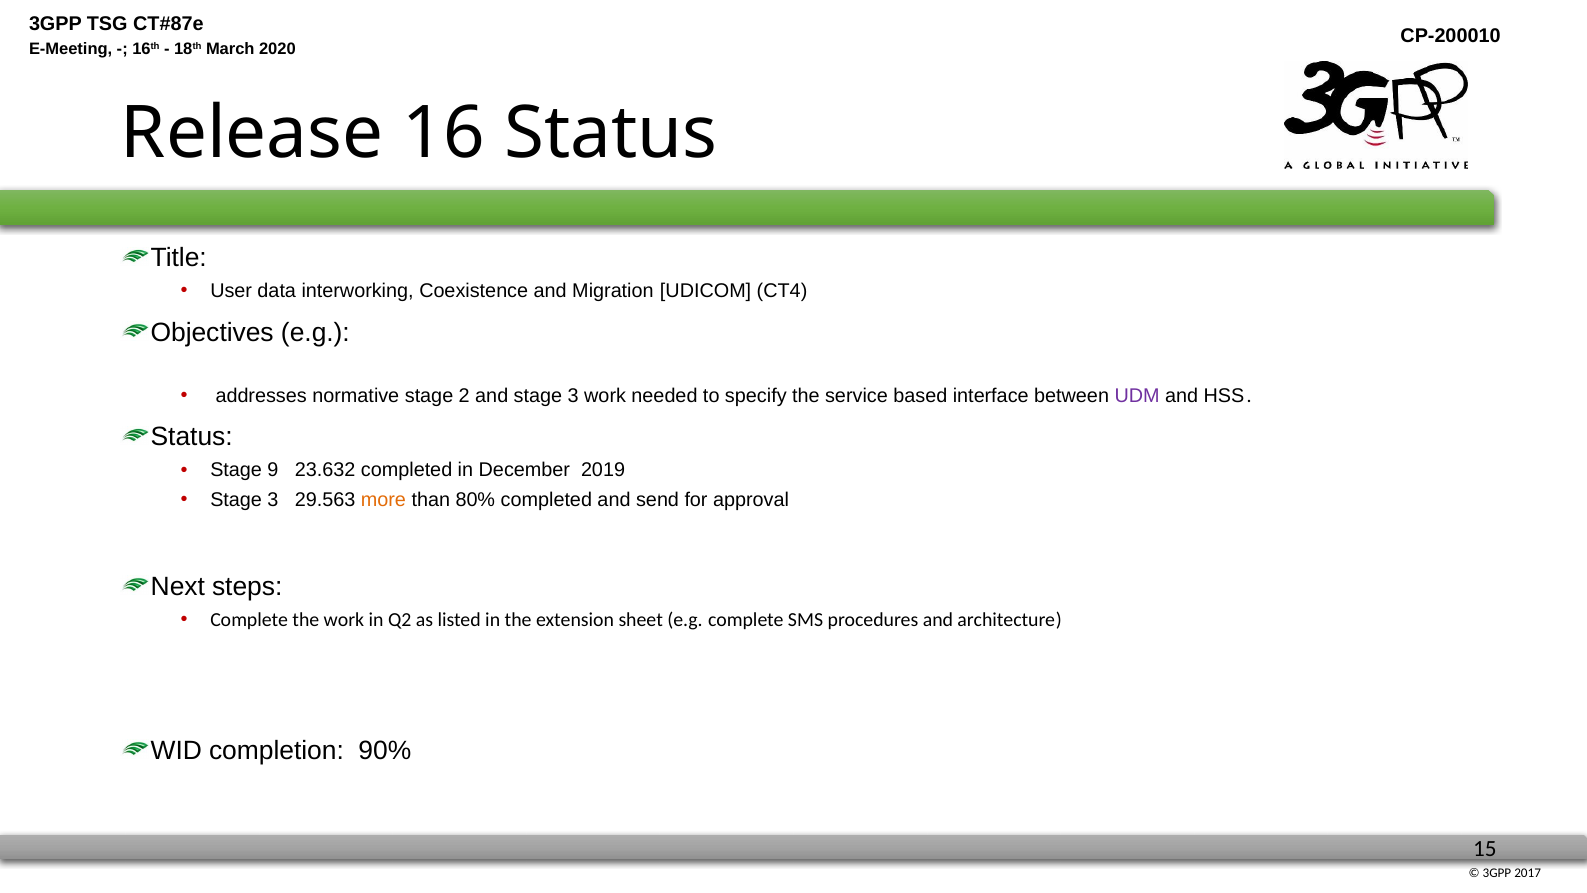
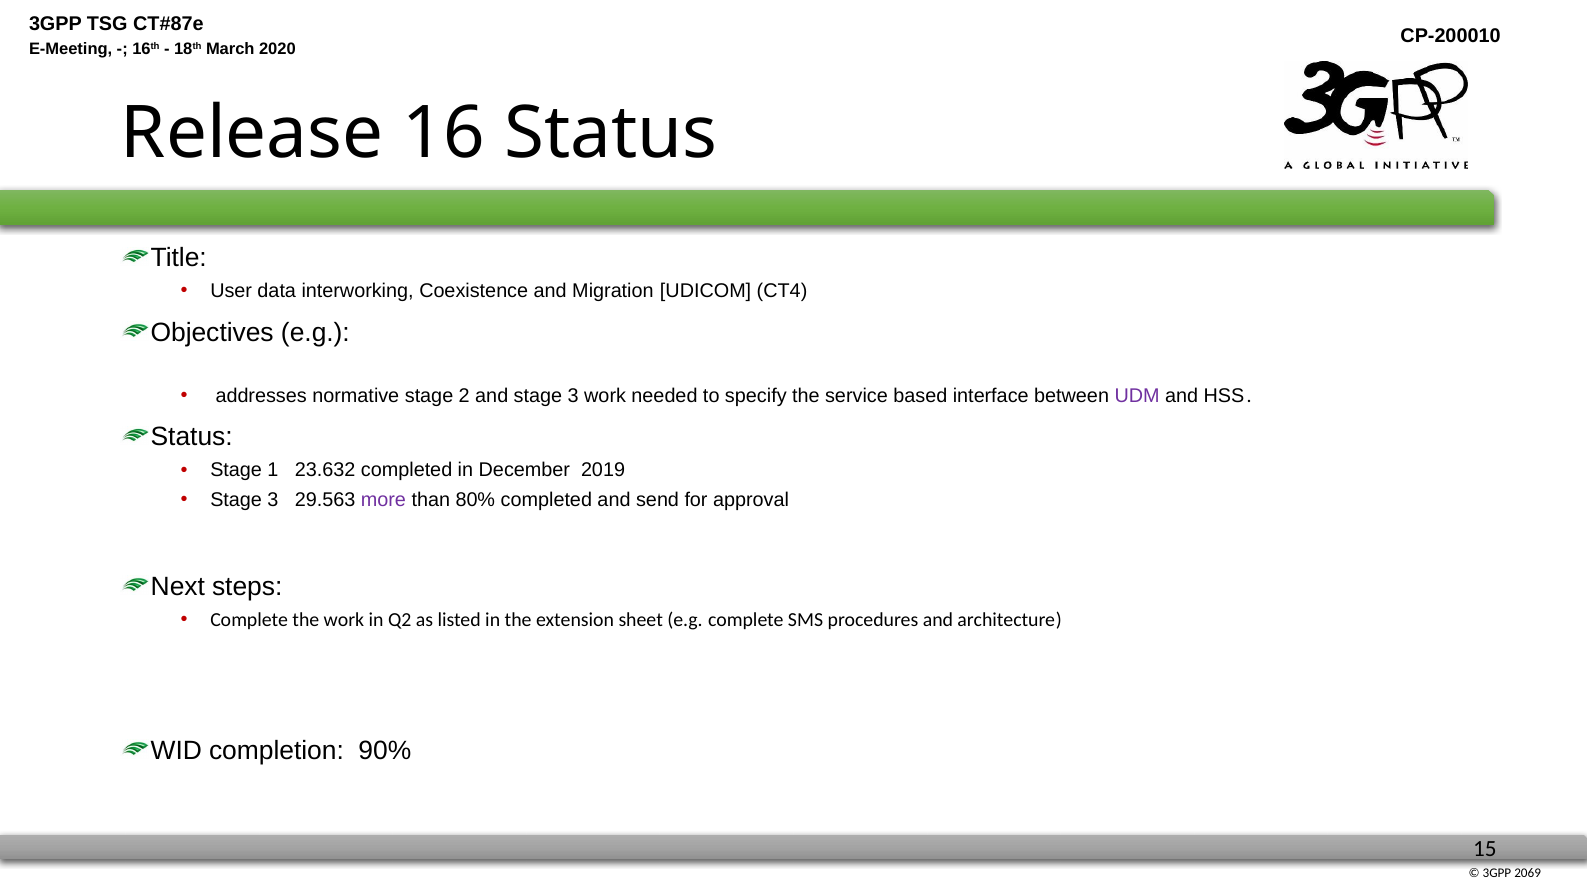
9: 9 -> 1
more colour: orange -> purple
2017: 2017 -> 2069
